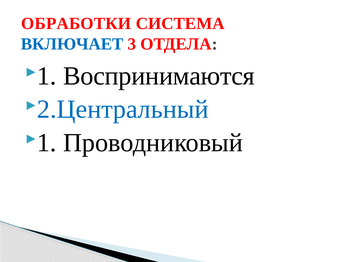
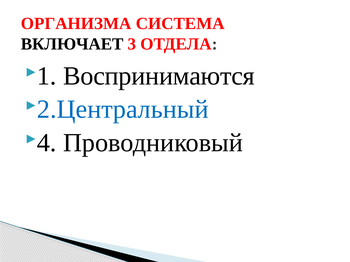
ОБРАБОТКИ: ОБРАБОТКИ -> ОРГАНИЗМА
ВКЛЮЧАЕТ colour: blue -> black
1 at (47, 143): 1 -> 4
